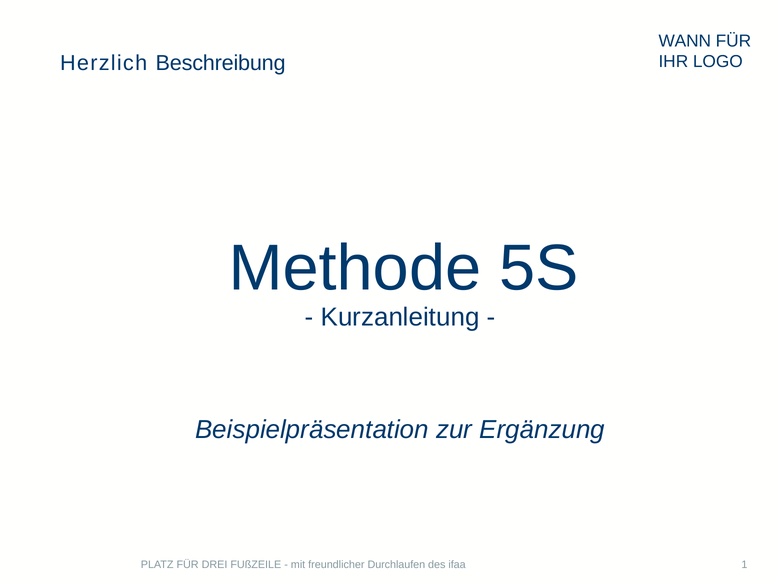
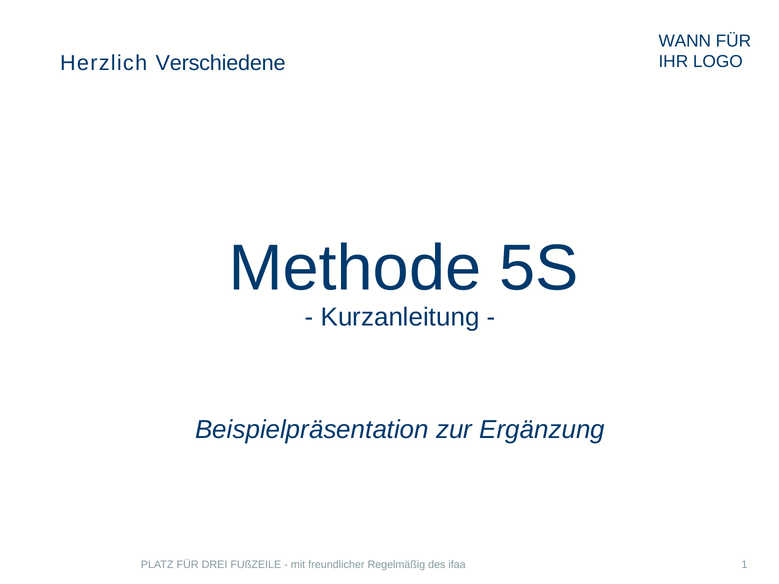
Beschreibung: Beschreibung -> Verschiedene
Durchlaufen: Durchlaufen -> Regelmäßig
